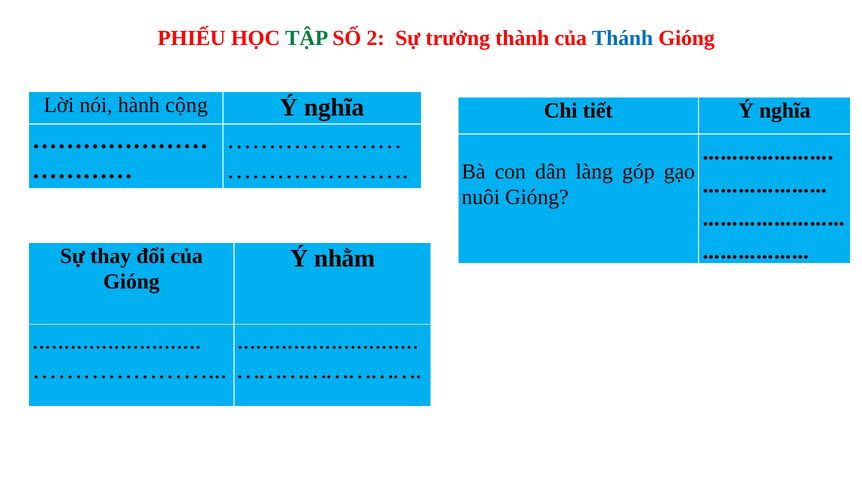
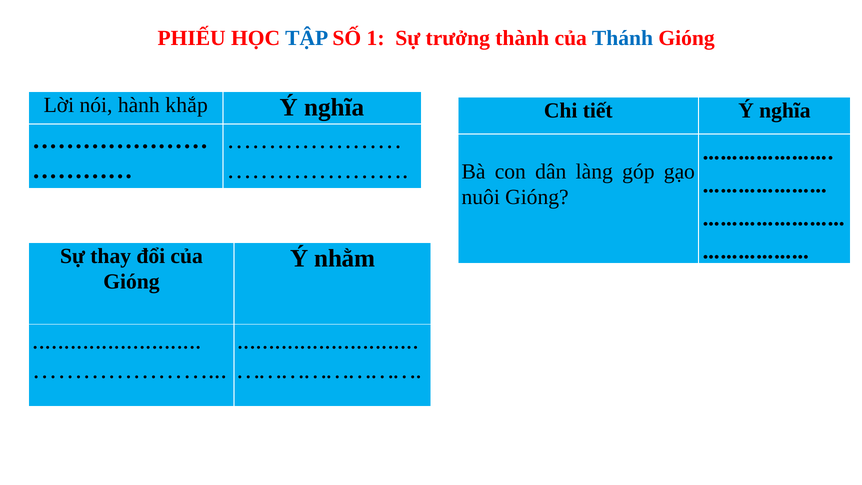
TẬP colour: green -> blue
2: 2 -> 1
cộng: cộng -> khắp
